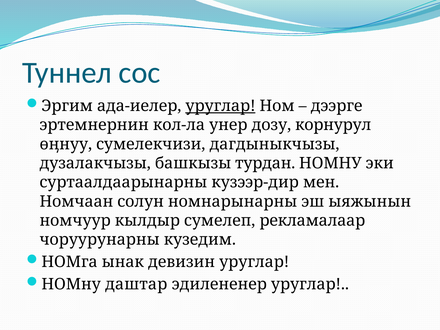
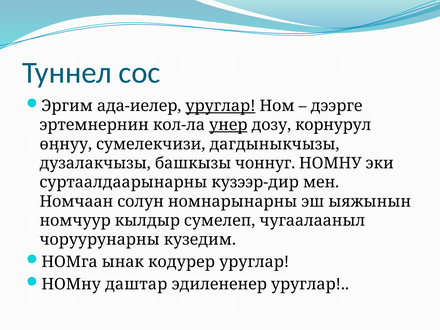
унер underline: none -> present
турдан: турдан -> чоннуг
рекламалаар: рекламалаар -> чугаалааныл
девизин: девизин -> кодурер
